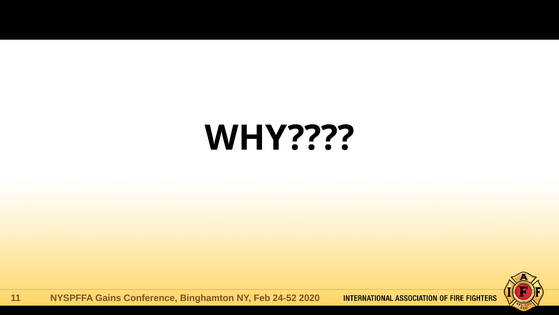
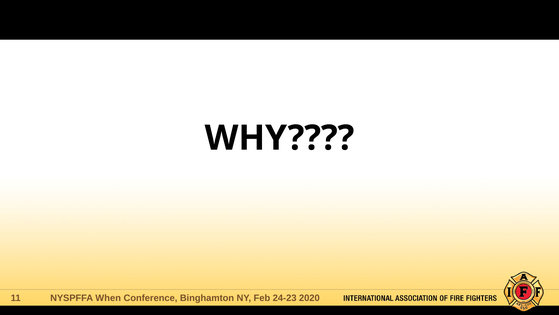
Gains: Gains -> When
24-52: 24-52 -> 24-23
